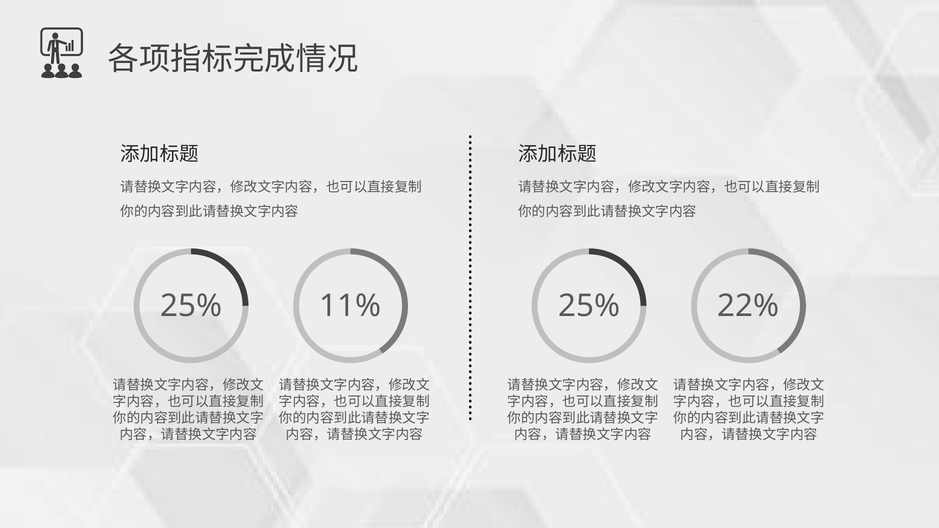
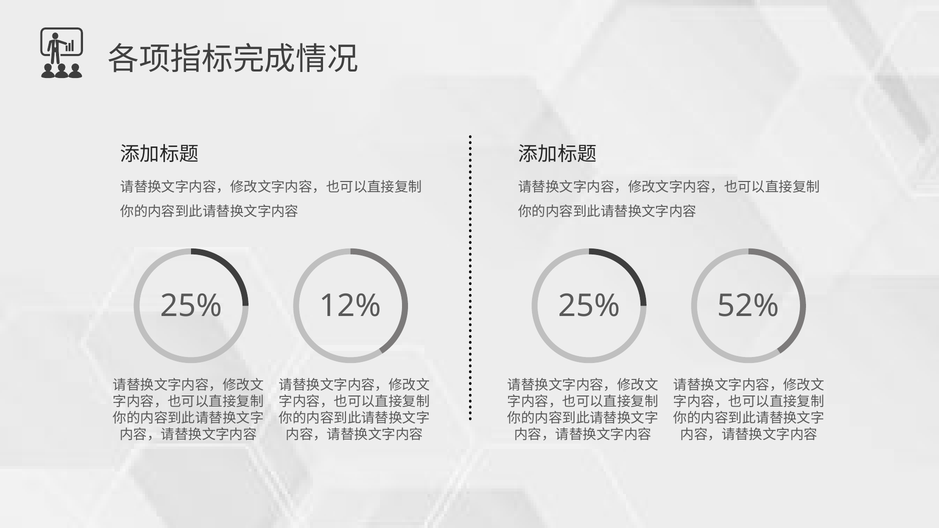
11%: 11% -> 12%
22%: 22% -> 52%
